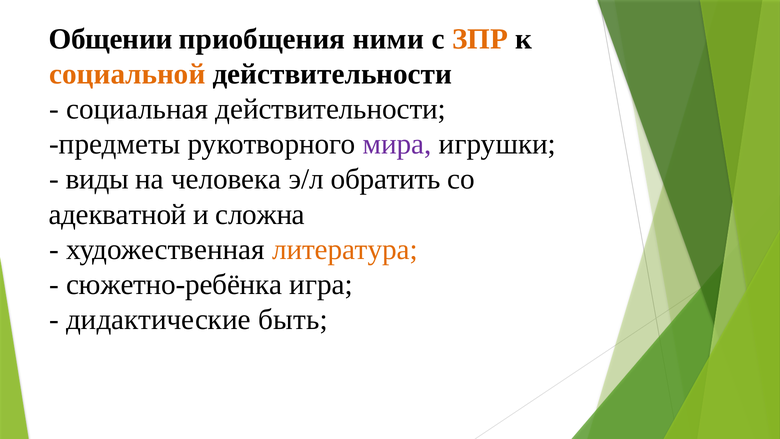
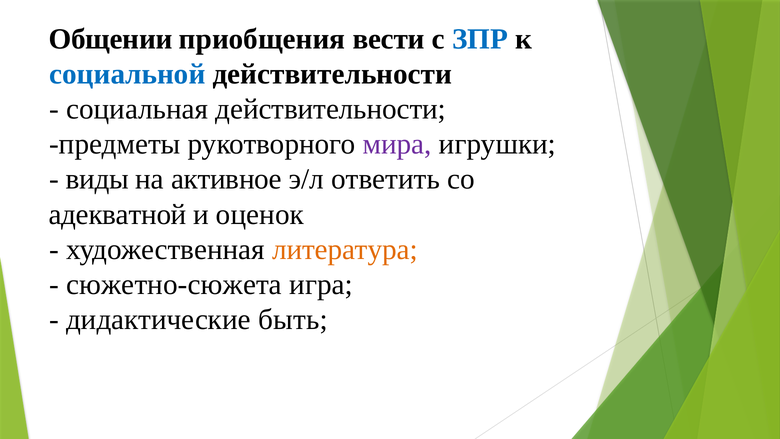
ними: ними -> вести
ЗПР colour: orange -> blue
социальной colour: orange -> blue
человека: человека -> активное
обратить: обратить -> ответить
сложна: сложна -> оценок
сюжетно-ребёнка: сюжетно-ребёнка -> сюжетно-сюжета
